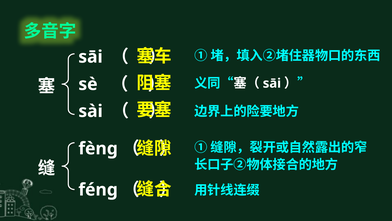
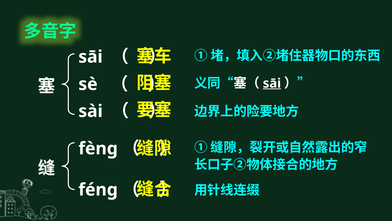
sāi at (272, 83) underline: none -> present
